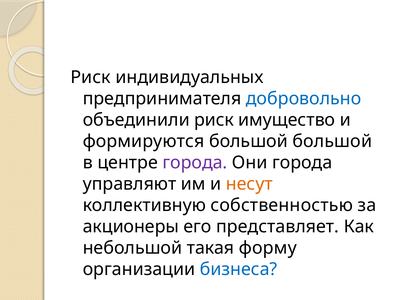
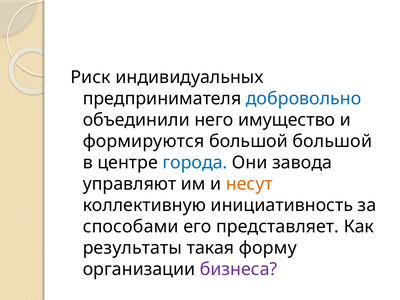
объединили риск: риск -> него
города at (195, 163) colour: purple -> blue
Они города: города -> завода
собственностью: собственностью -> инициативность
акционеры: акционеры -> способами
небольшой: небольшой -> результаты
бизнеса colour: blue -> purple
